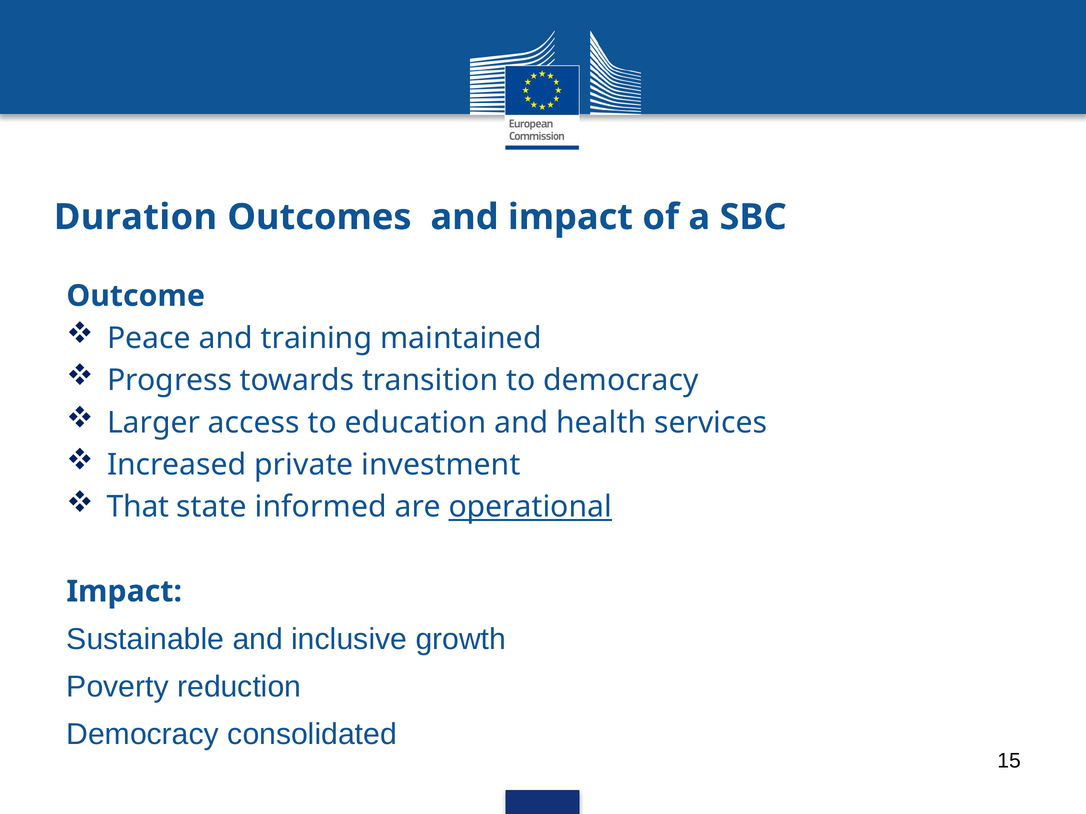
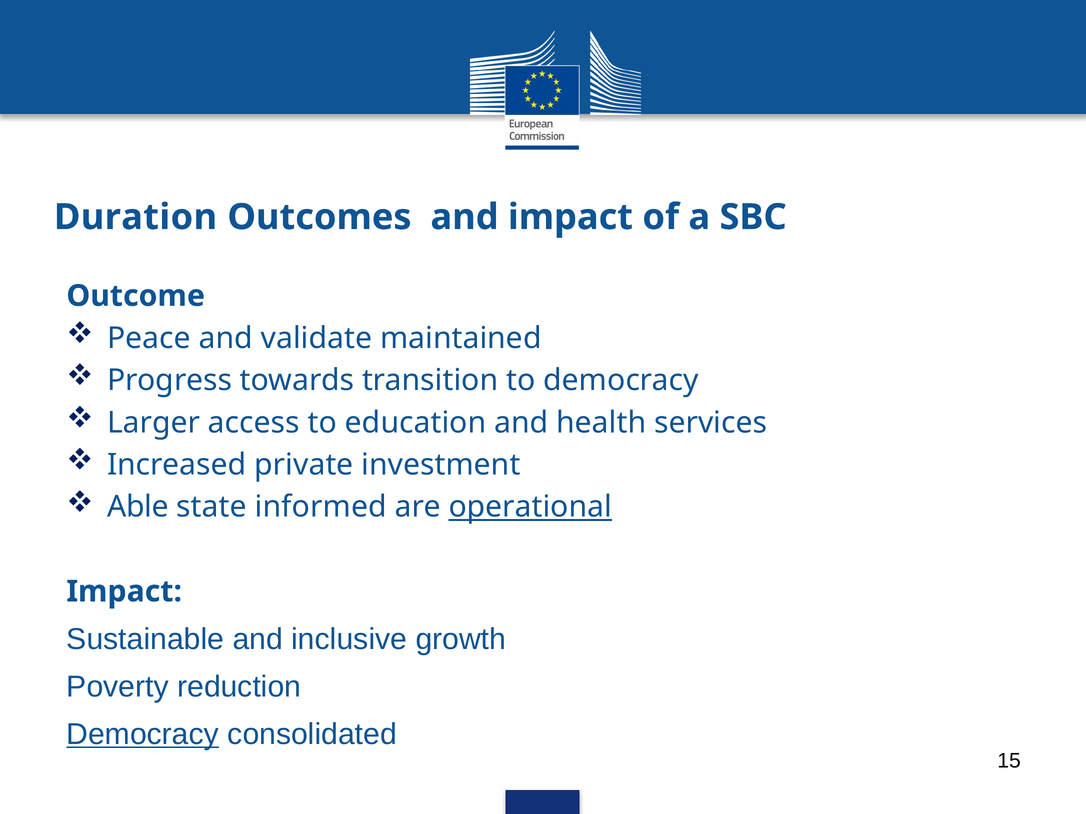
training: training -> validate
That: That -> Able
Democracy at (143, 735) underline: none -> present
